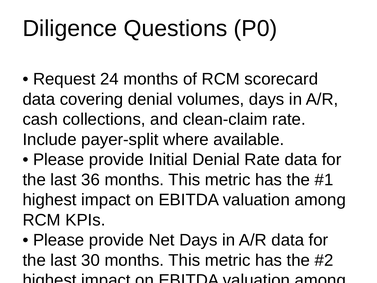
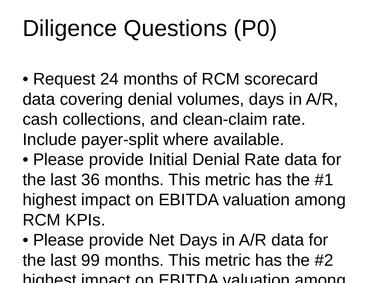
30: 30 -> 99
